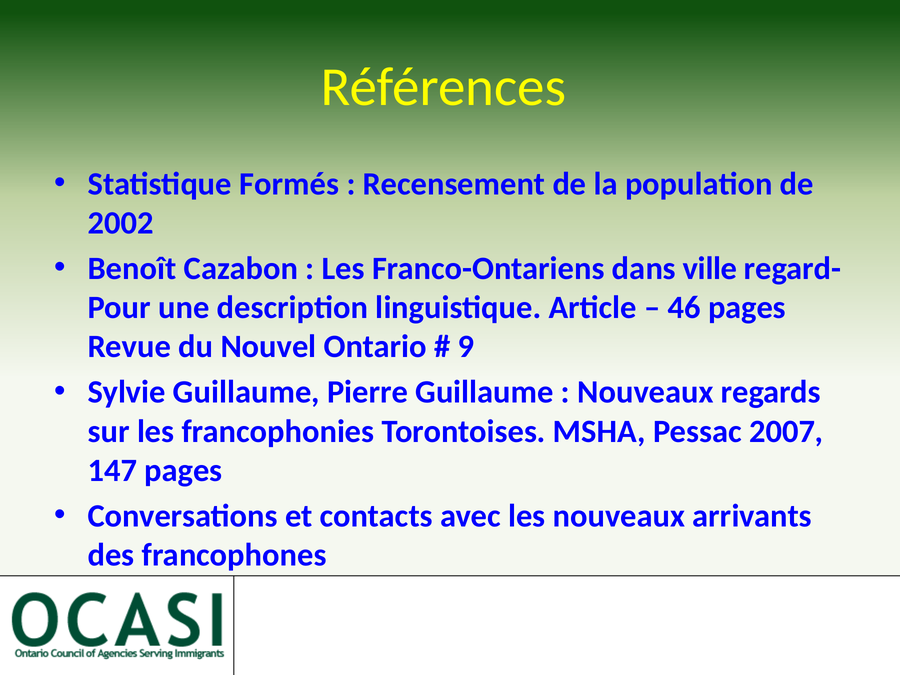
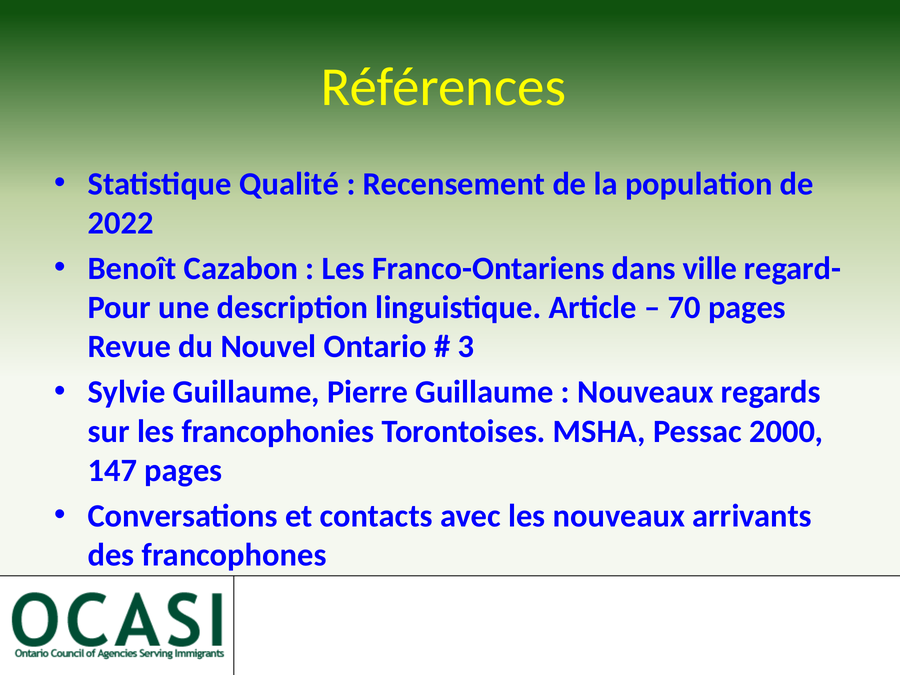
Formés: Formés -> Qualité
2002: 2002 -> 2022
46: 46 -> 70
9: 9 -> 3
2007: 2007 -> 2000
